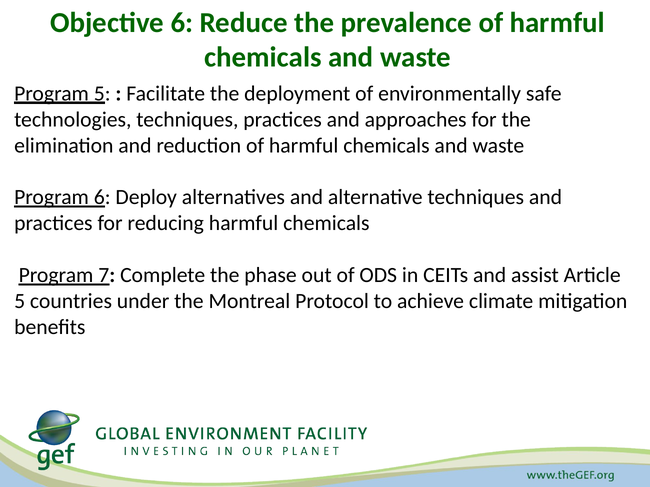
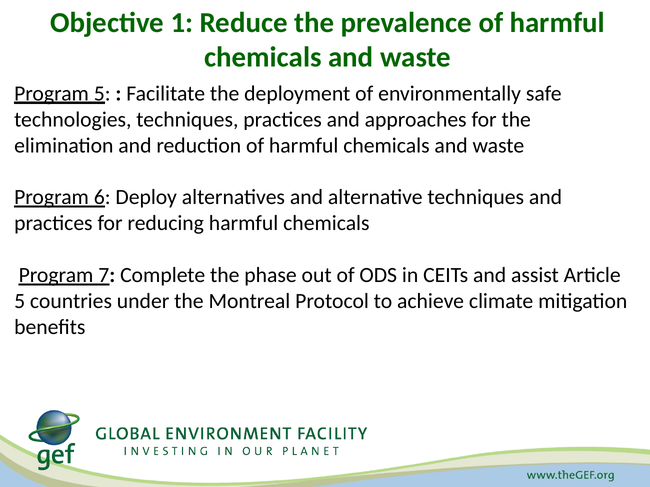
Objective 6: 6 -> 1
